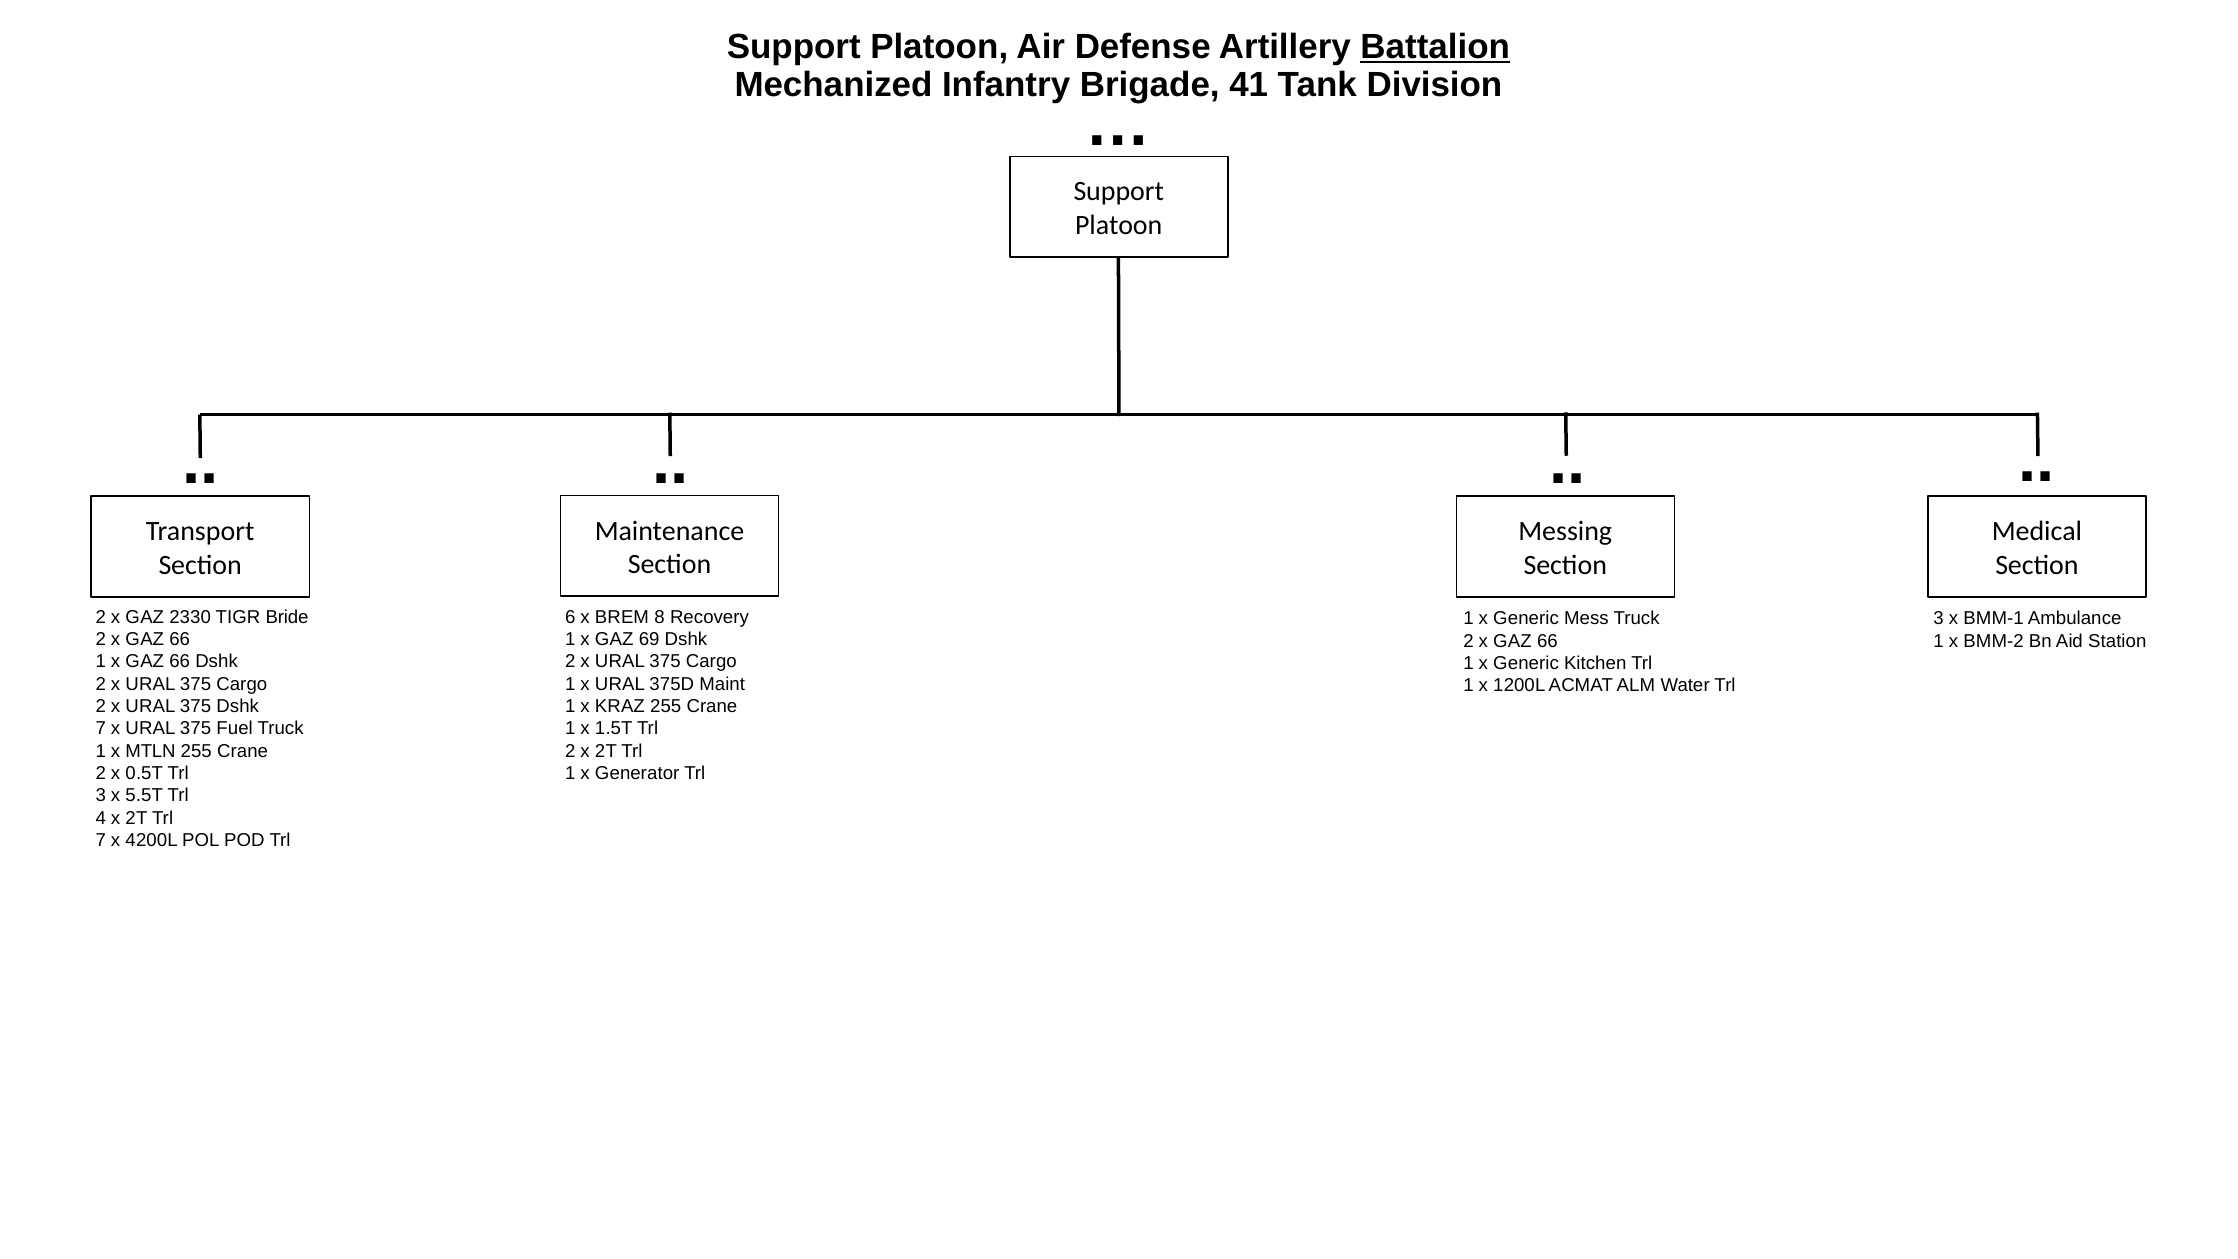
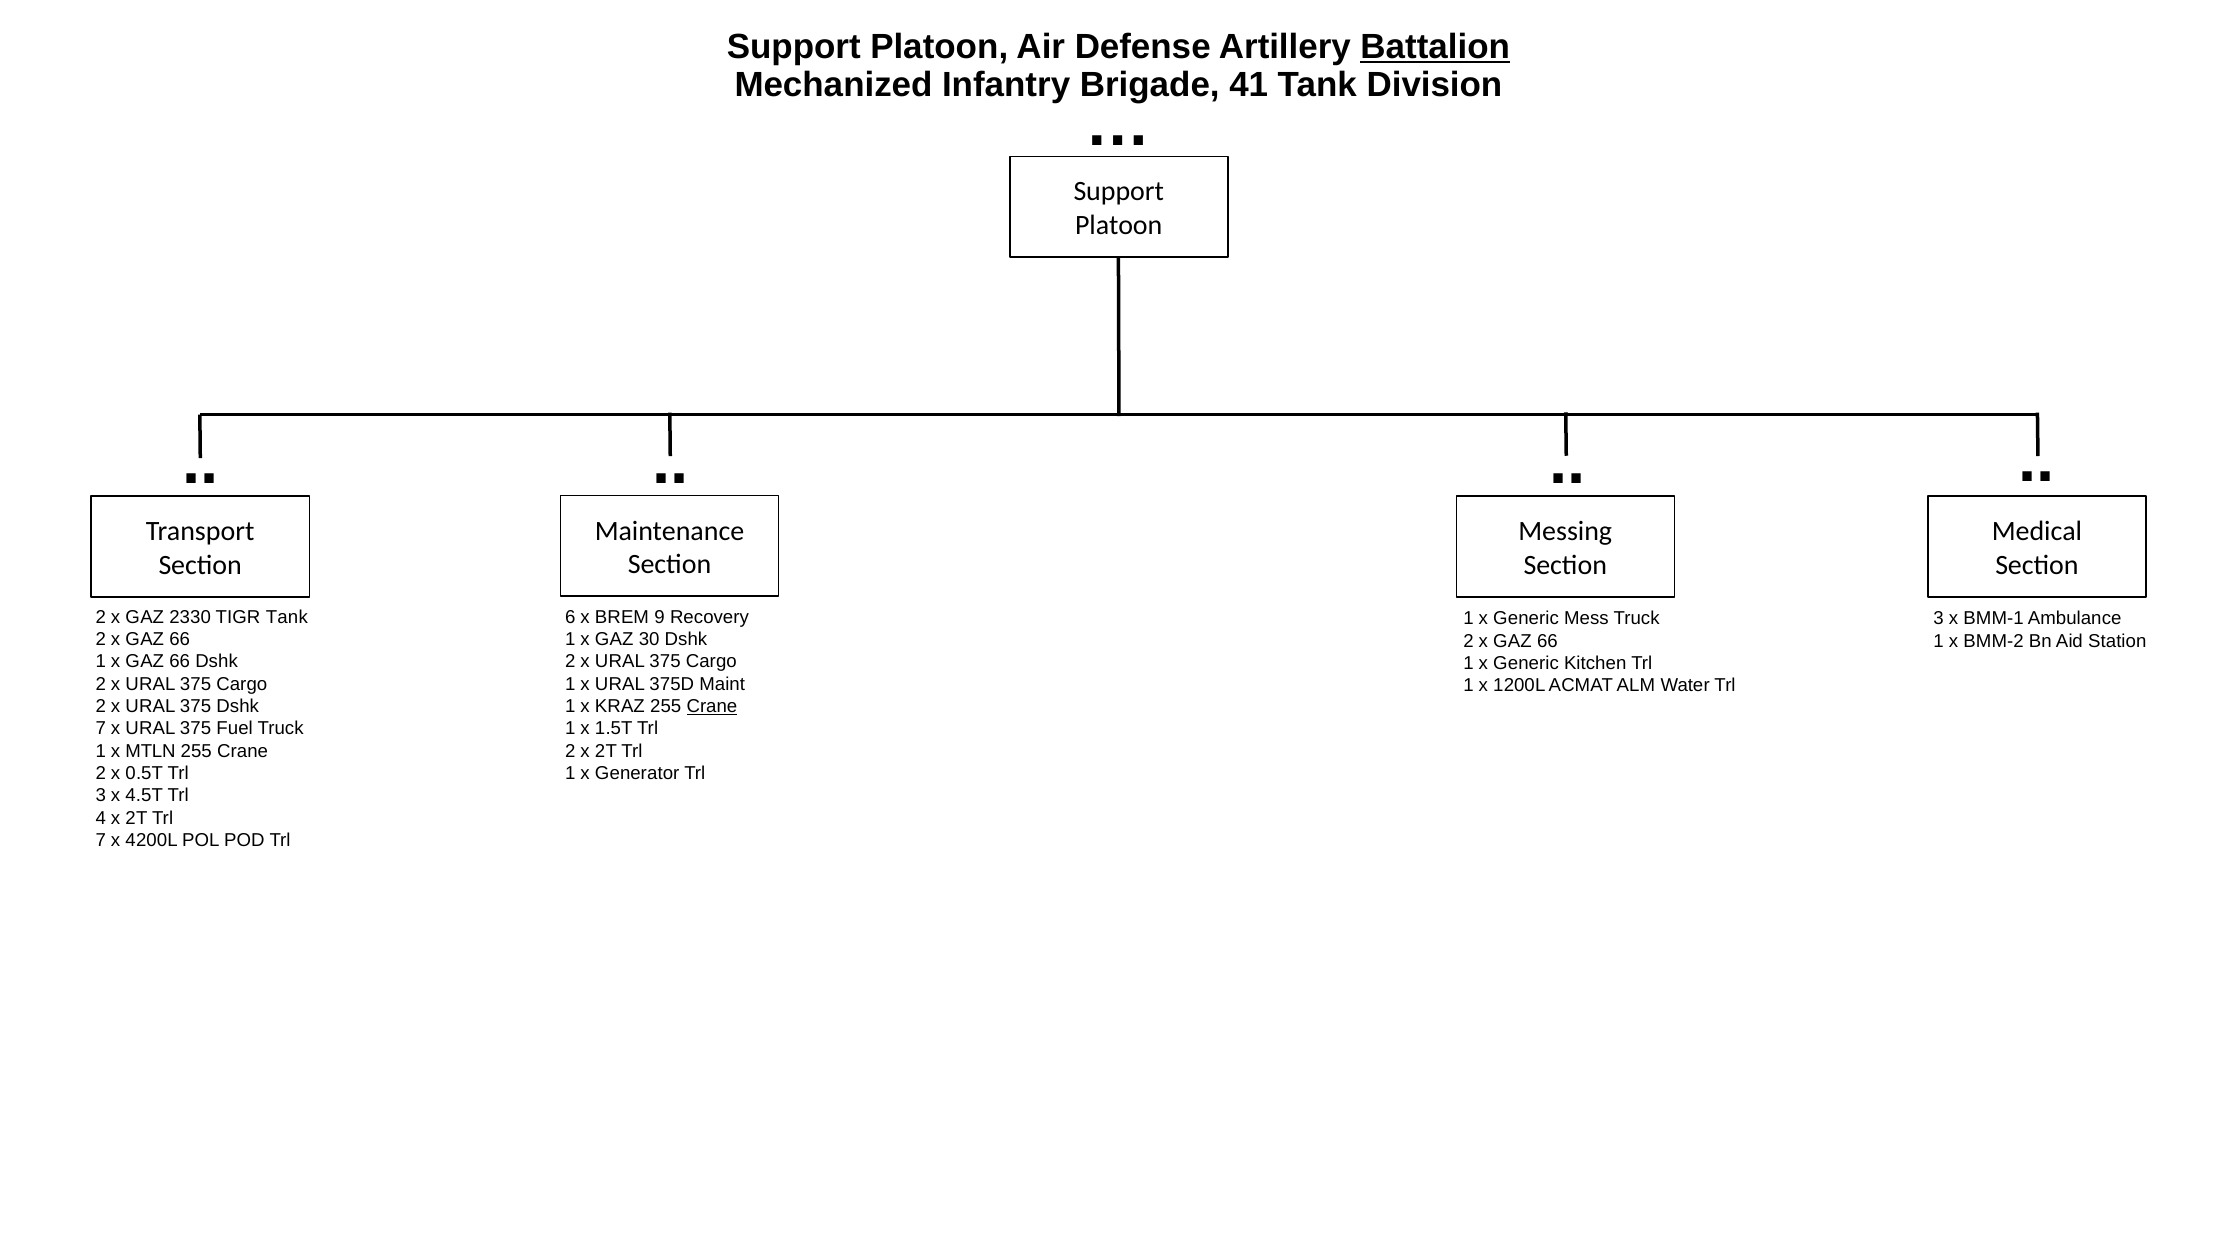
TIGR Bride: Bride -> Tank
8: 8 -> 9
69: 69 -> 30
Crane at (712, 706) underline: none -> present
5.5T: 5.5T -> 4.5T
